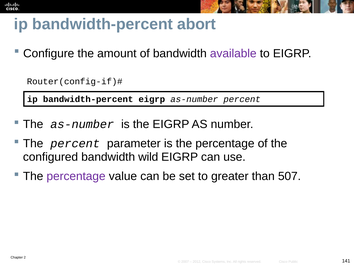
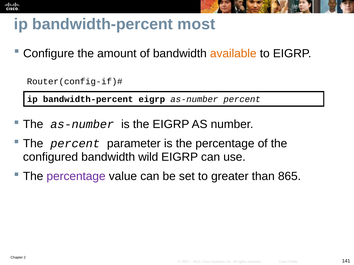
abort: abort -> most
available colour: purple -> orange
507: 507 -> 865
